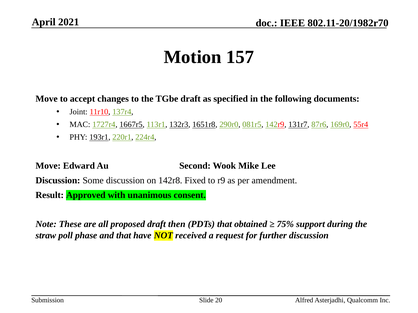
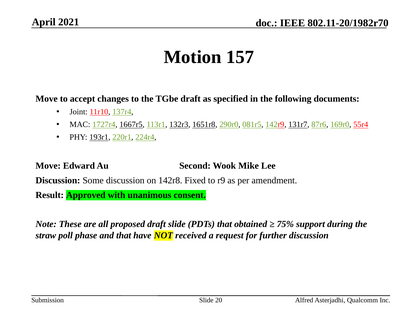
draft then: then -> slide
